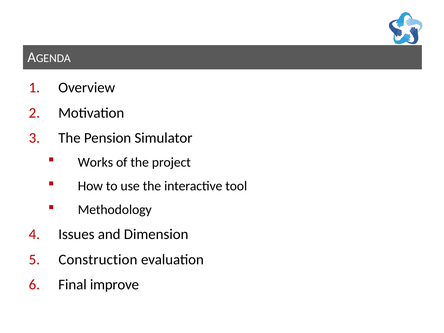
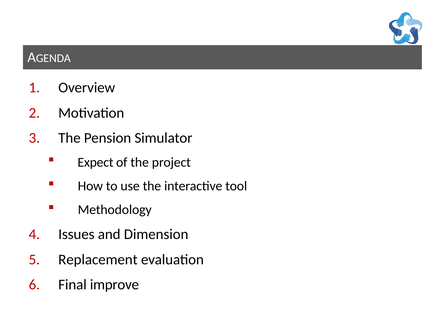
Works: Works -> Expect
Construction: Construction -> Replacement
